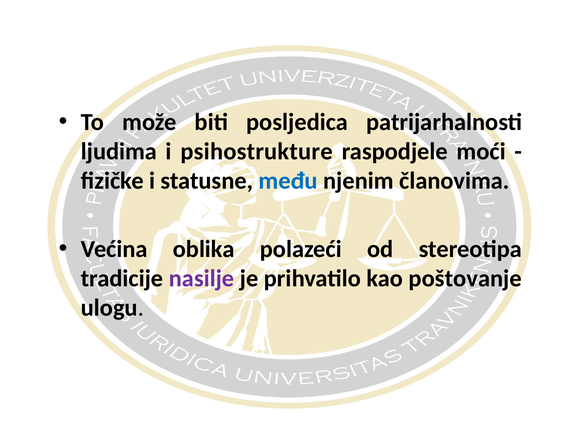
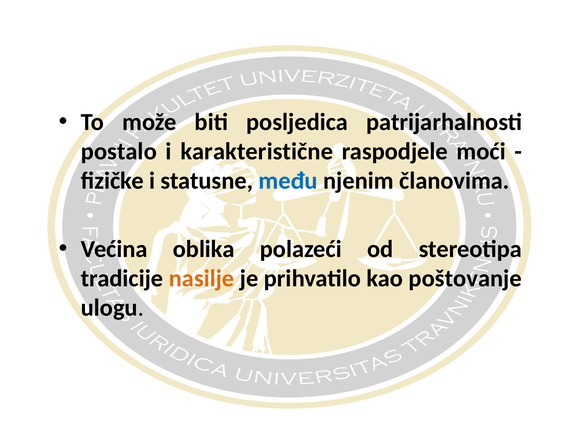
ljudima: ljudima -> postalo
psihostrukture: psihostrukture -> karakteristične
nasilje colour: purple -> orange
